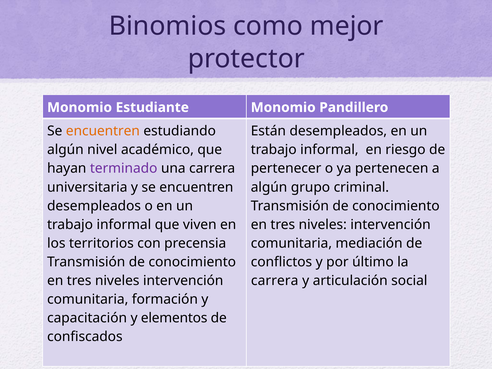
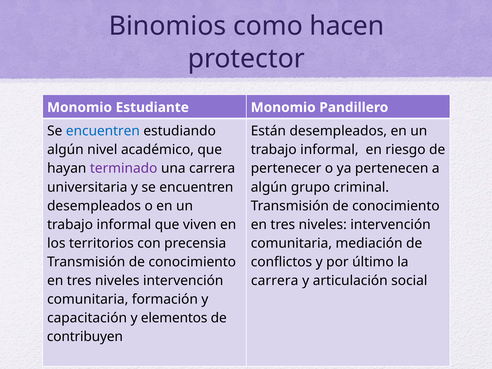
mejor: mejor -> hacen
encuentren at (103, 131) colour: orange -> blue
confiscados: confiscados -> contribuyen
